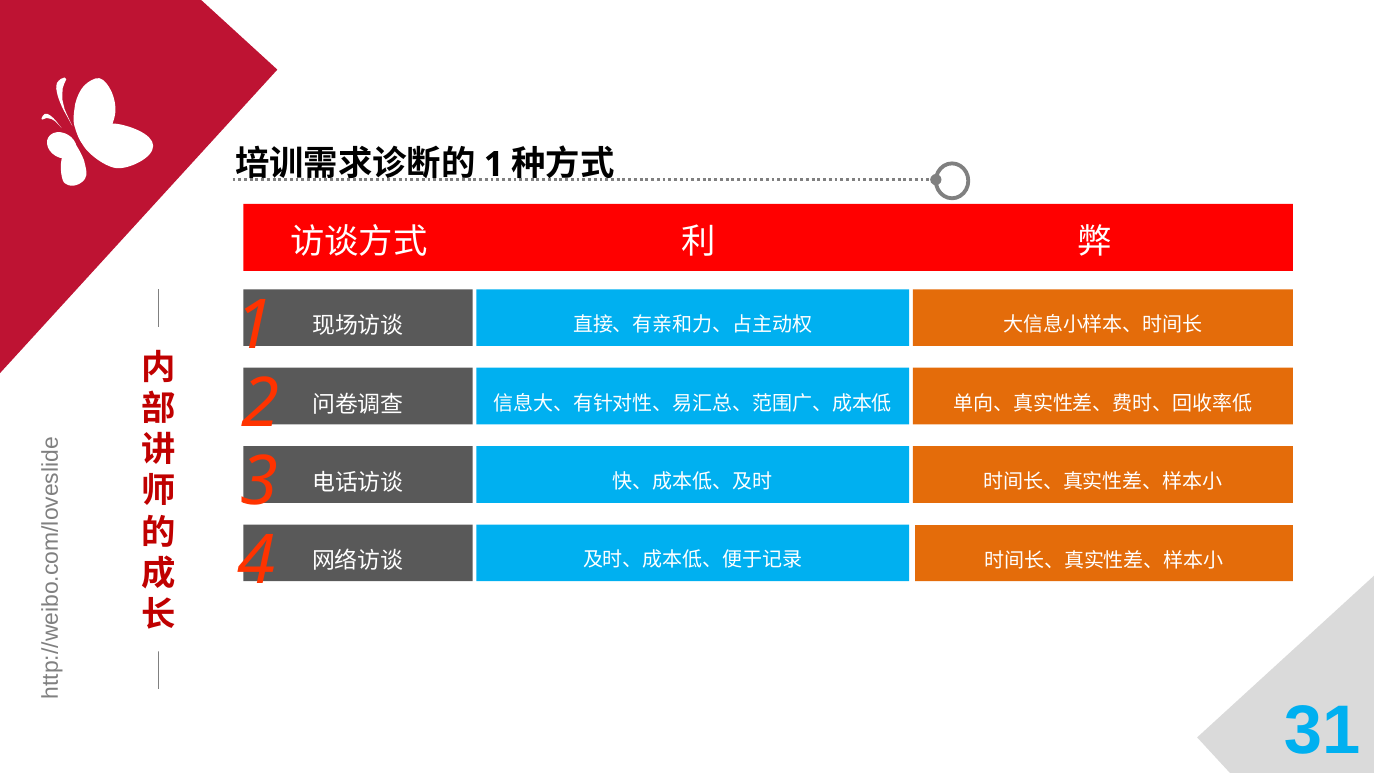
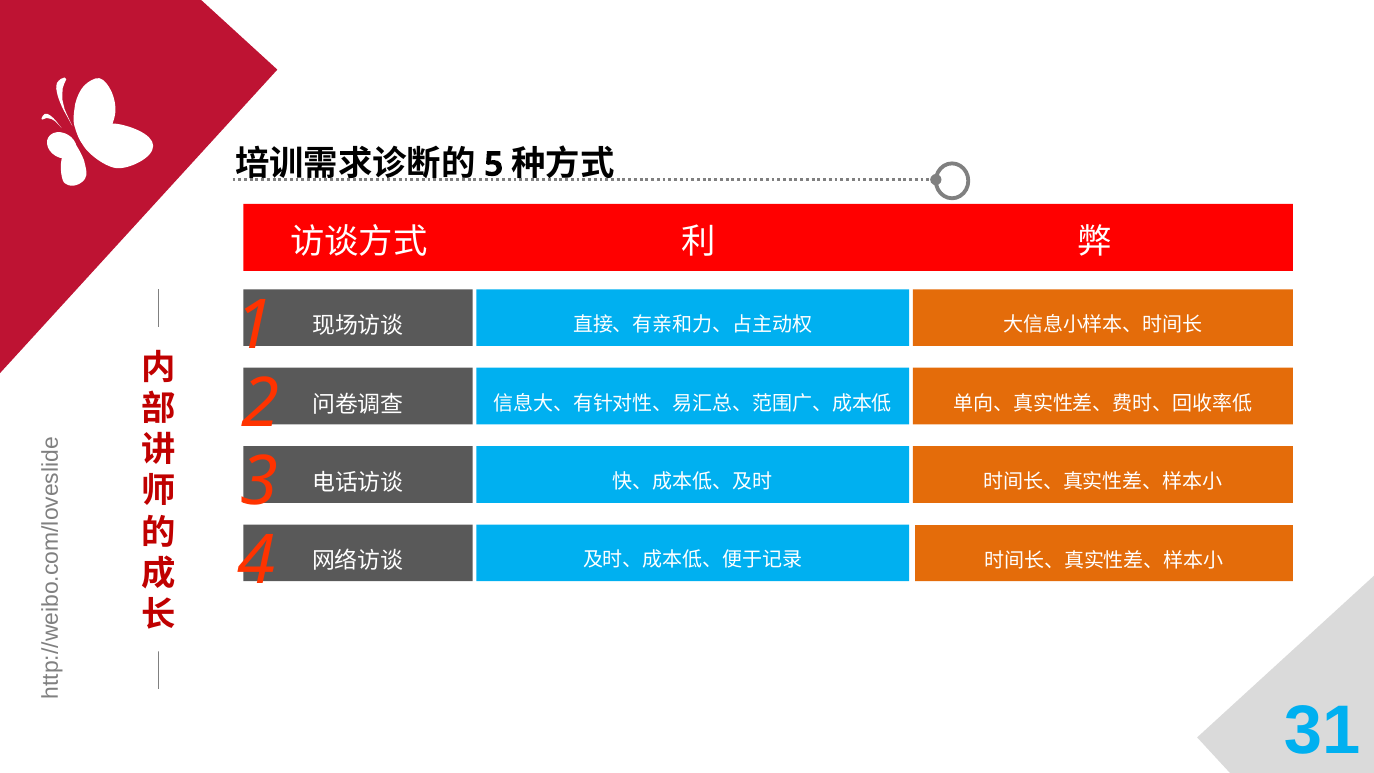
1 at (494, 164): 1 -> 5
